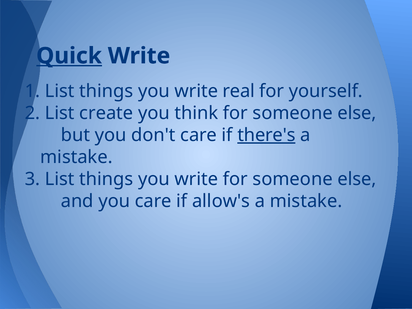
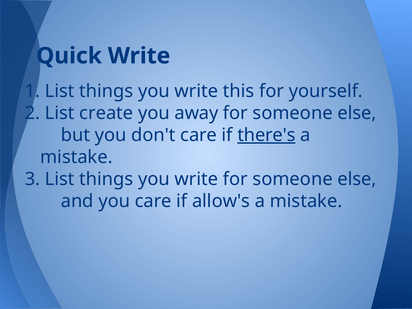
Quick underline: present -> none
real: real -> this
think: think -> away
